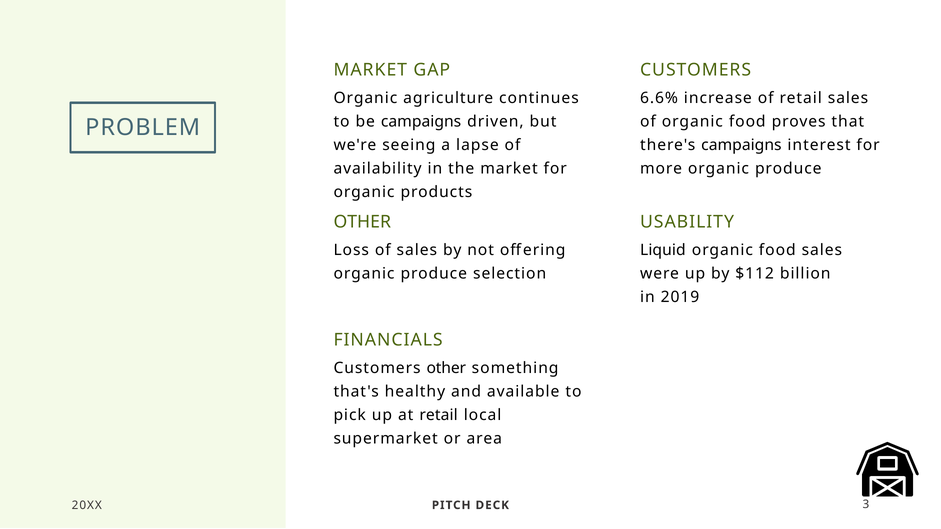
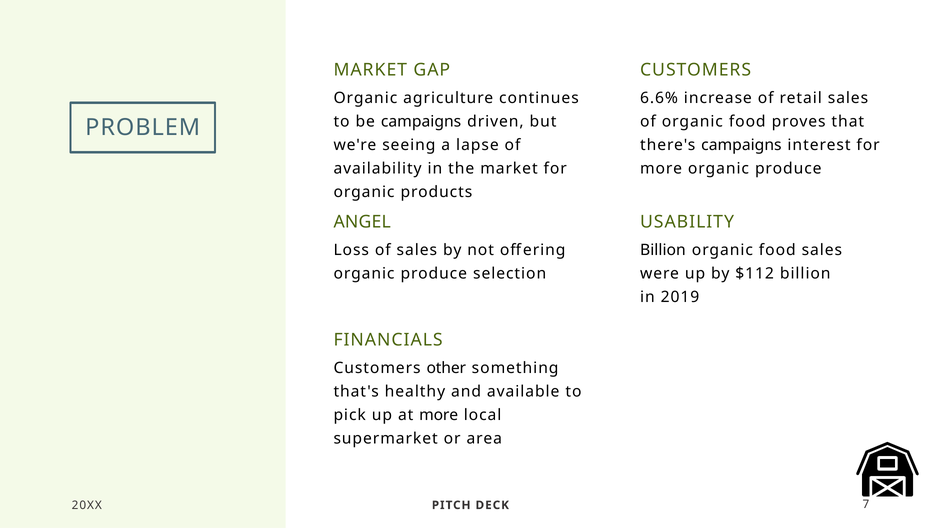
OTHER at (362, 222): OTHER -> ANGEL
Liquid at (663, 250): Liquid -> Billion
at retail: retail -> more
3: 3 -> 7
